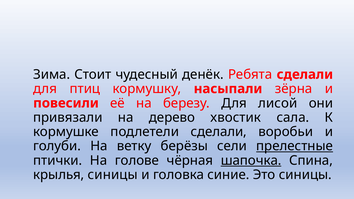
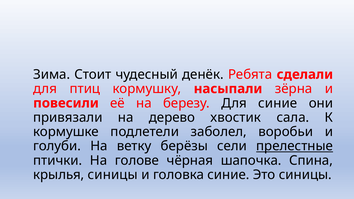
Для лисой: лисой -> синие
подлетели сделали: сделали -> заболел
шапочка underline: present -> none
